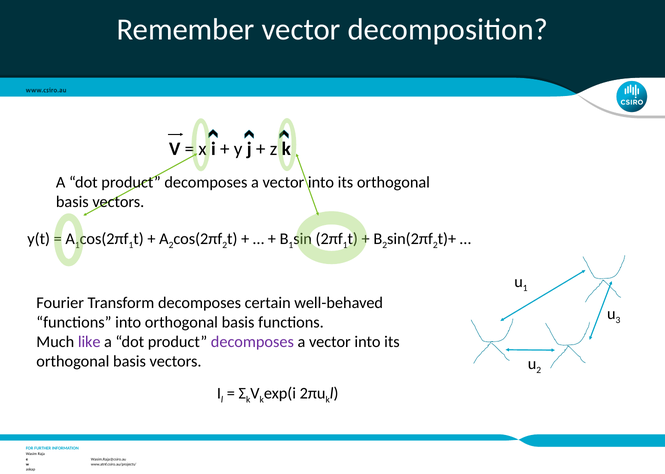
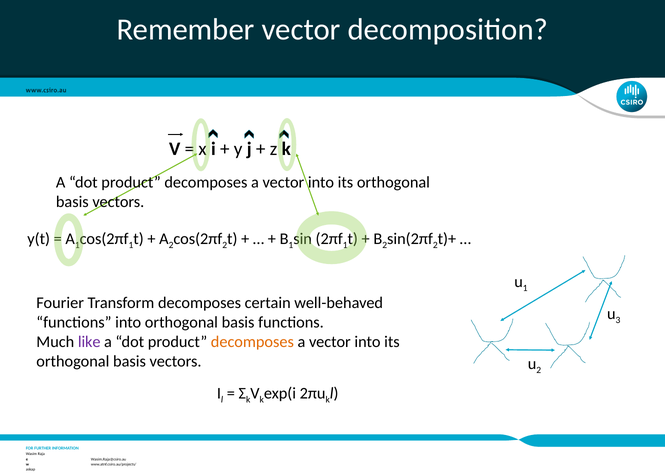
decomposes at (252, 342) colour: purple -> orange
